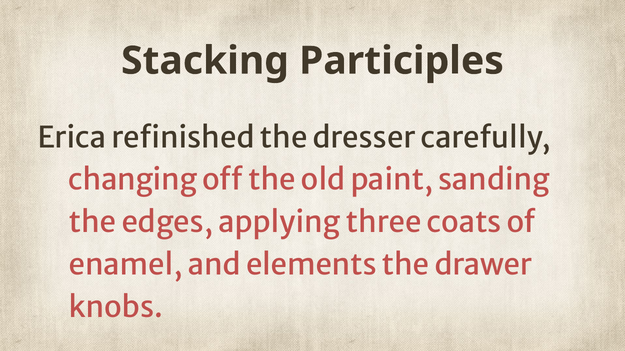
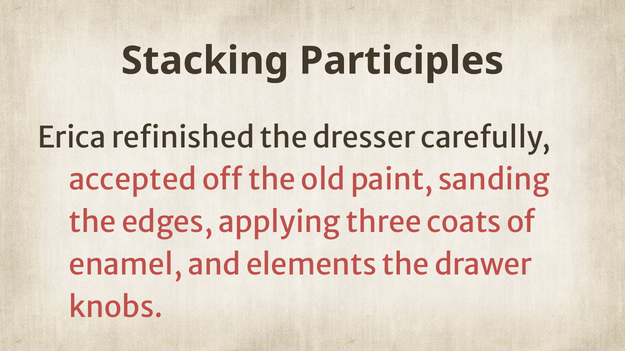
changing: changing -> accepted
